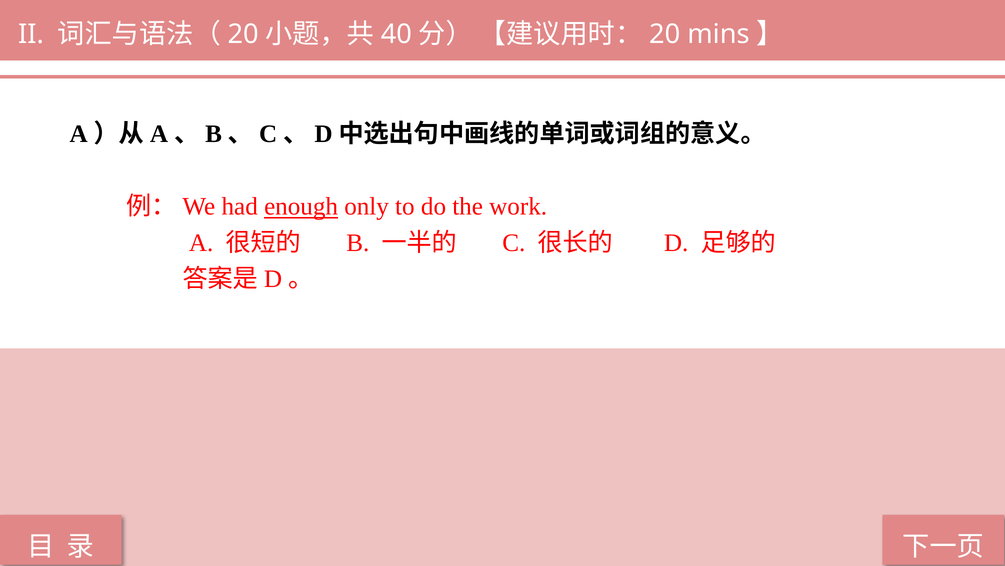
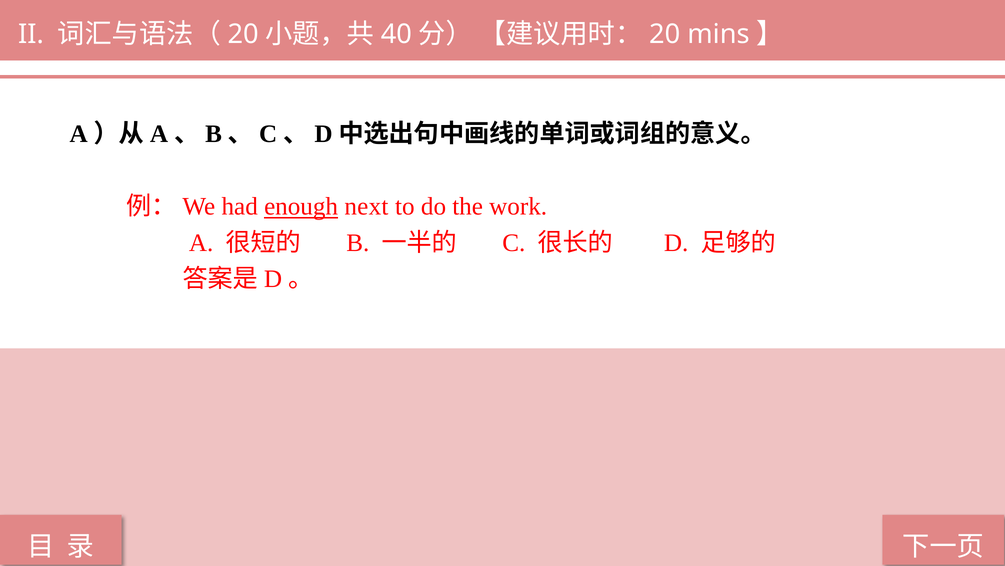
only: only -> next
